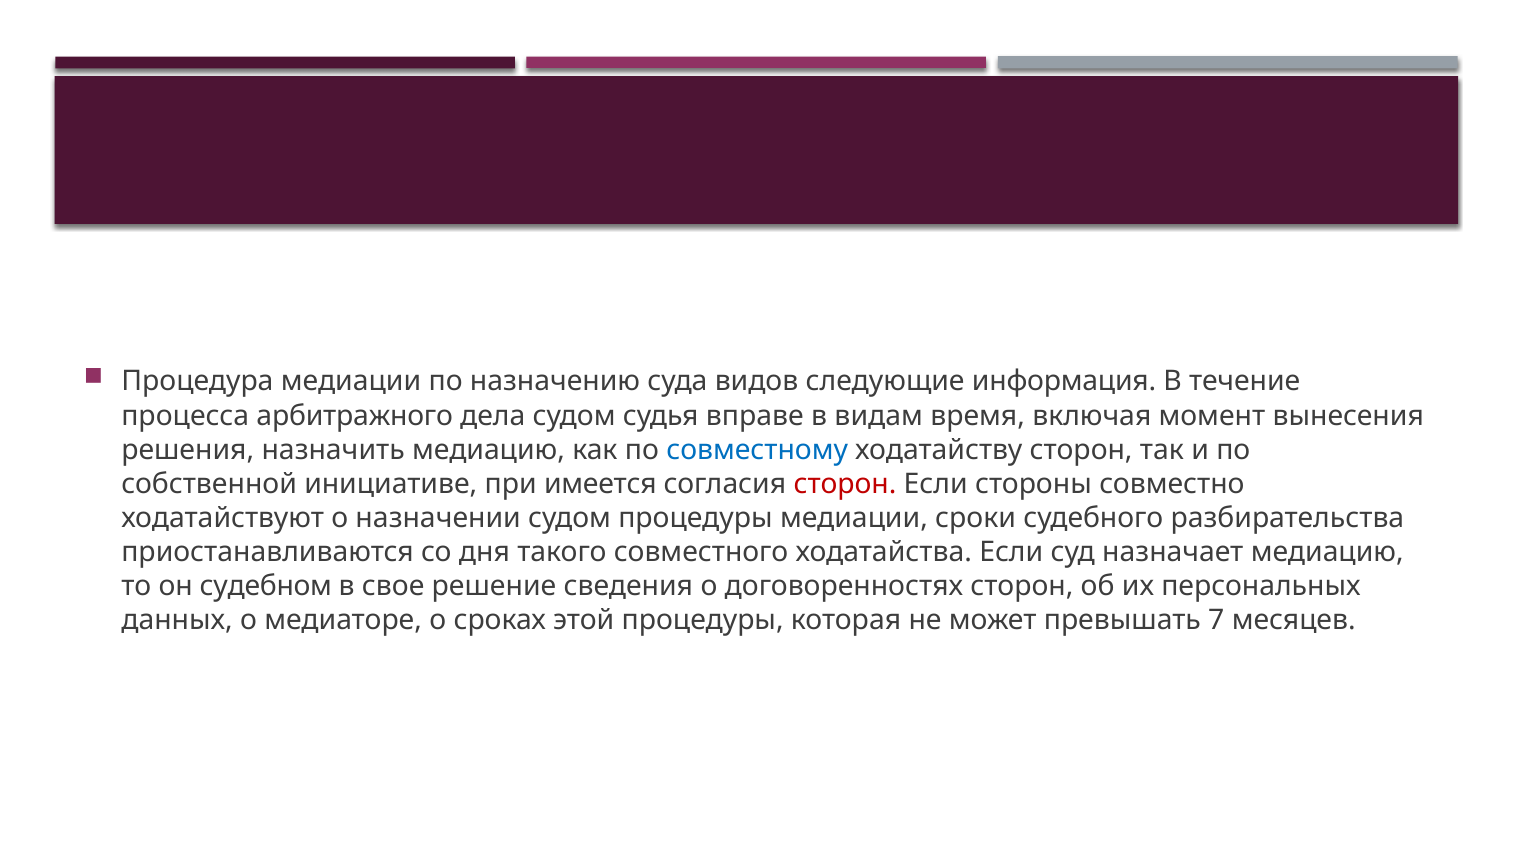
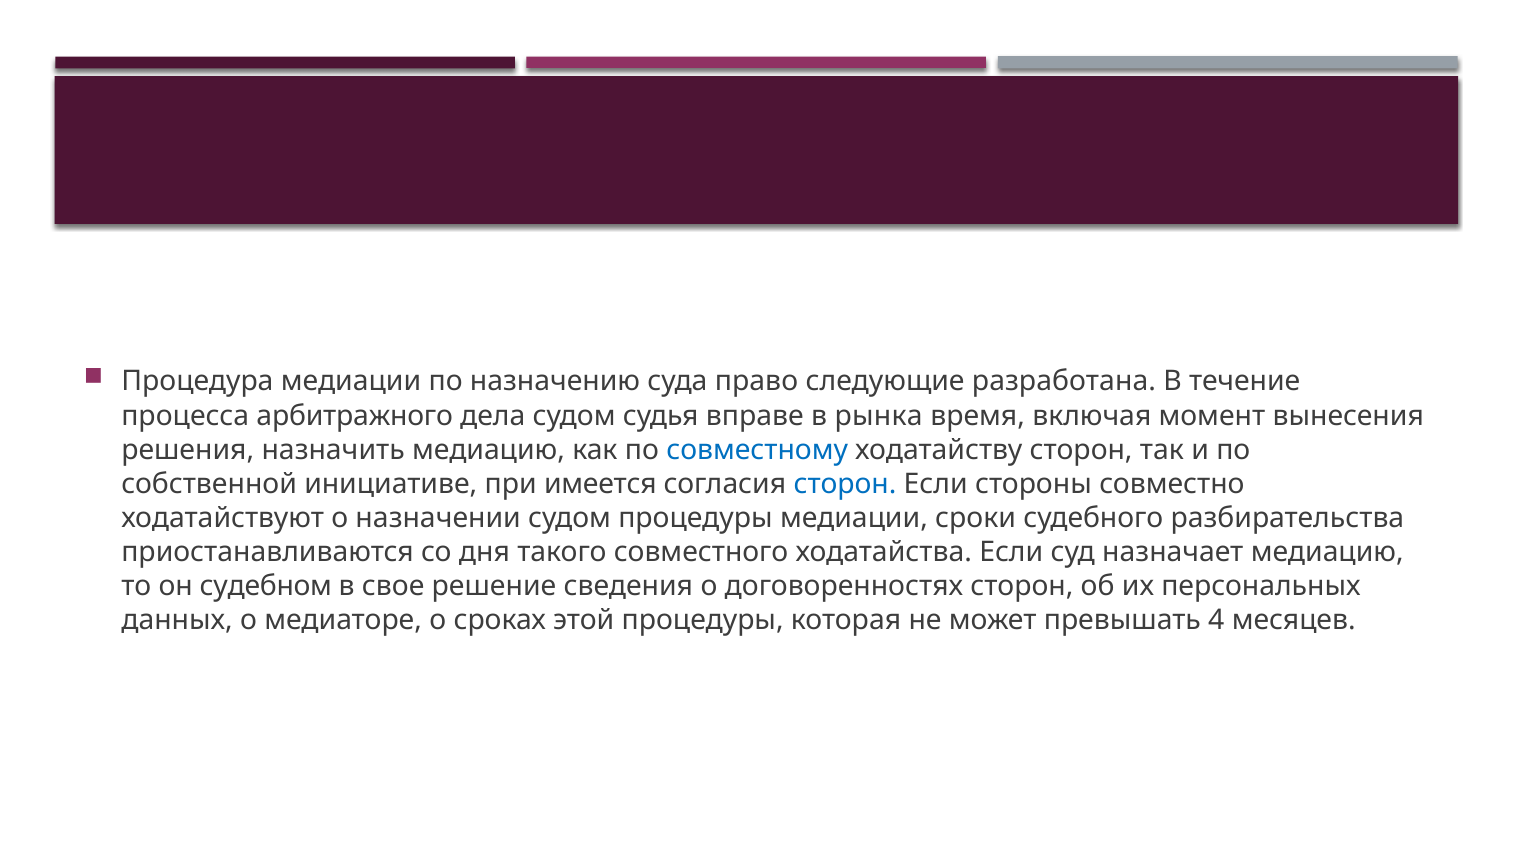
видов: видов -> право
информация: информация -> разработана
видам: видам -> рынка
сторон at (845, 484) colour: red -> blue
7: 7 -> 4
